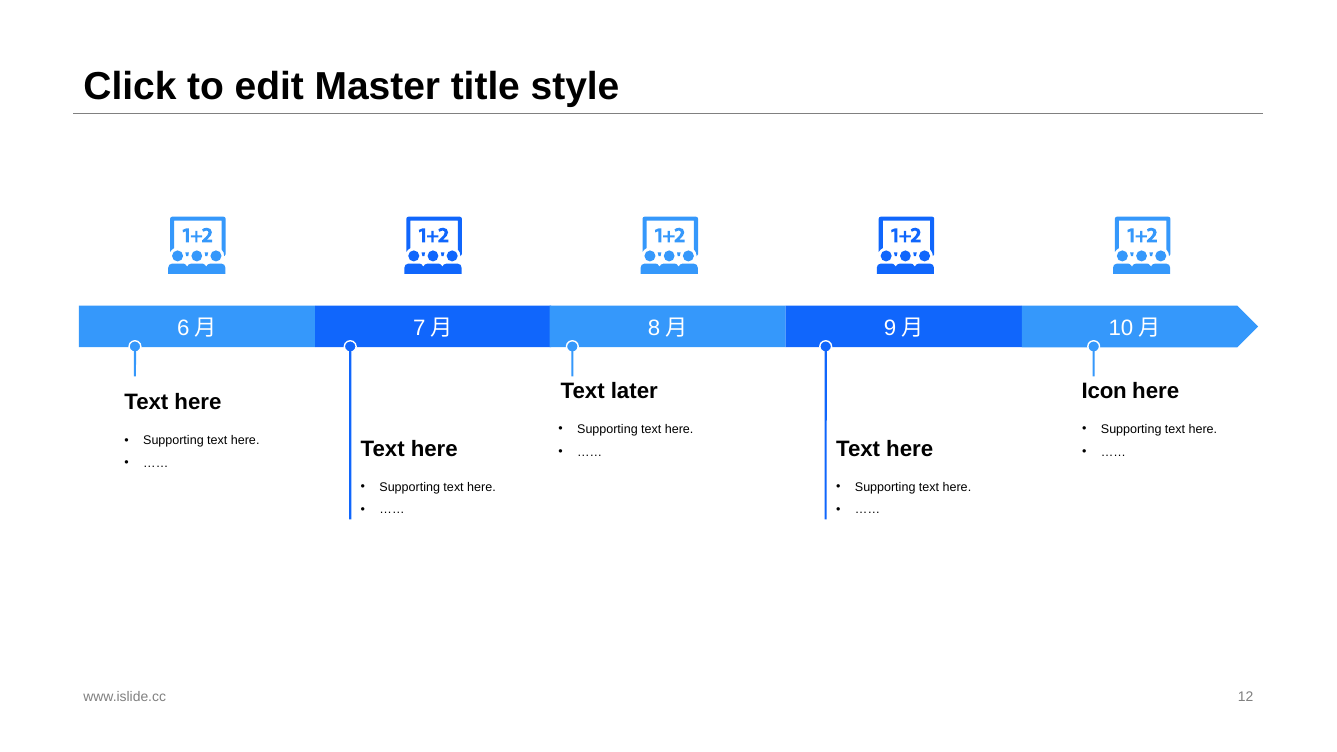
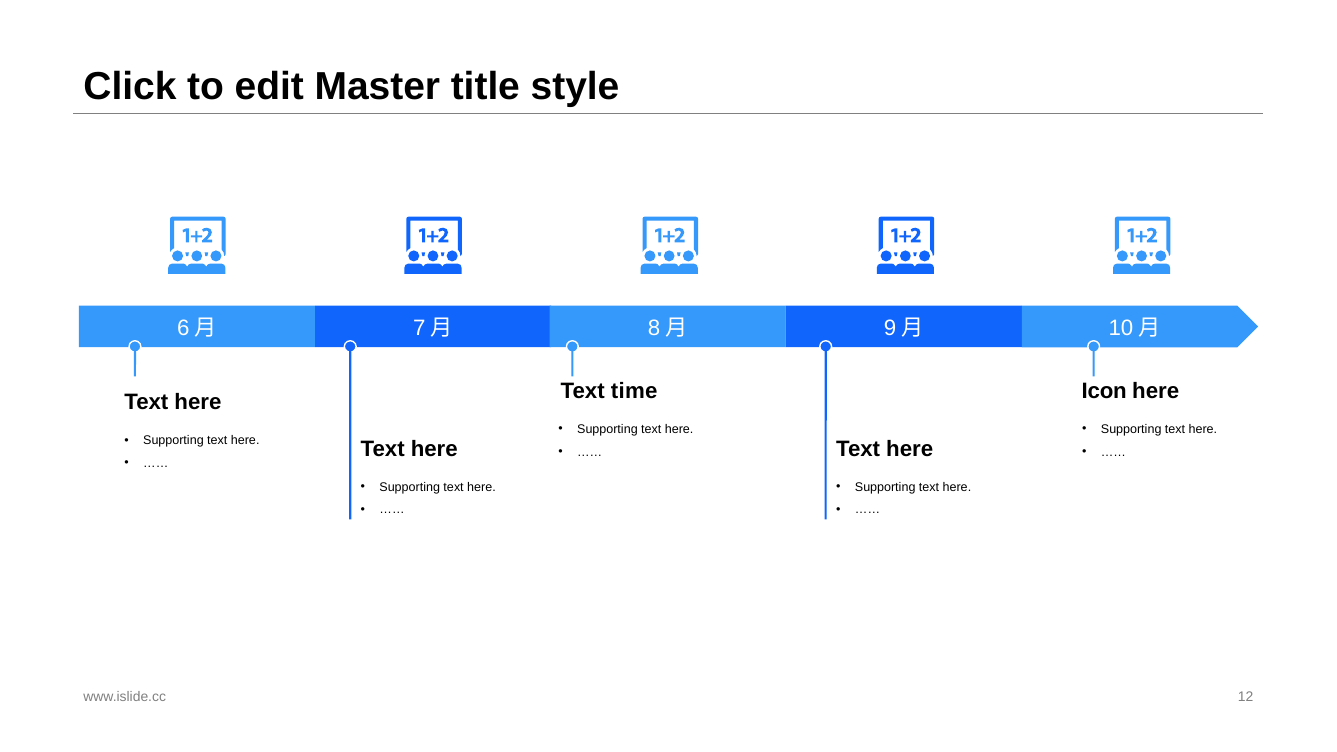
later: later -> time
